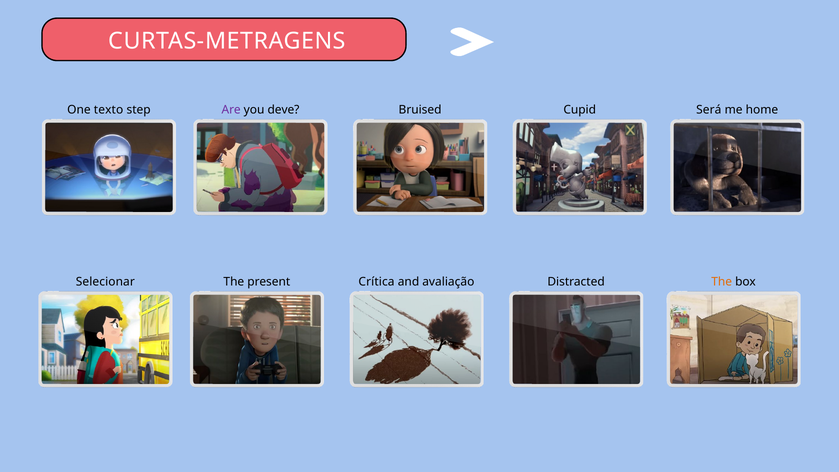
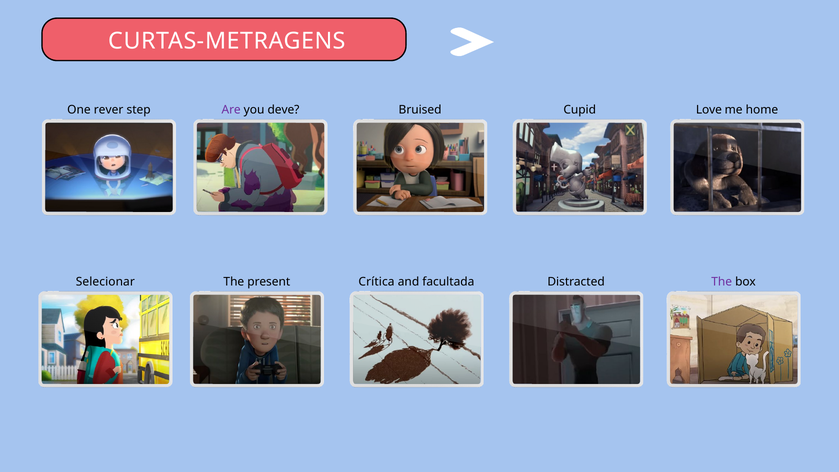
texto: texto -> rever
Será: Será -> Love
avaliação: avaliação -> facultada
The at (722, 282) colour: orange -> purple
